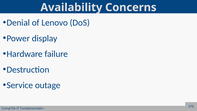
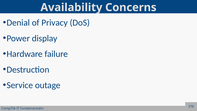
Lenovo: Lenovo -> Privacy
